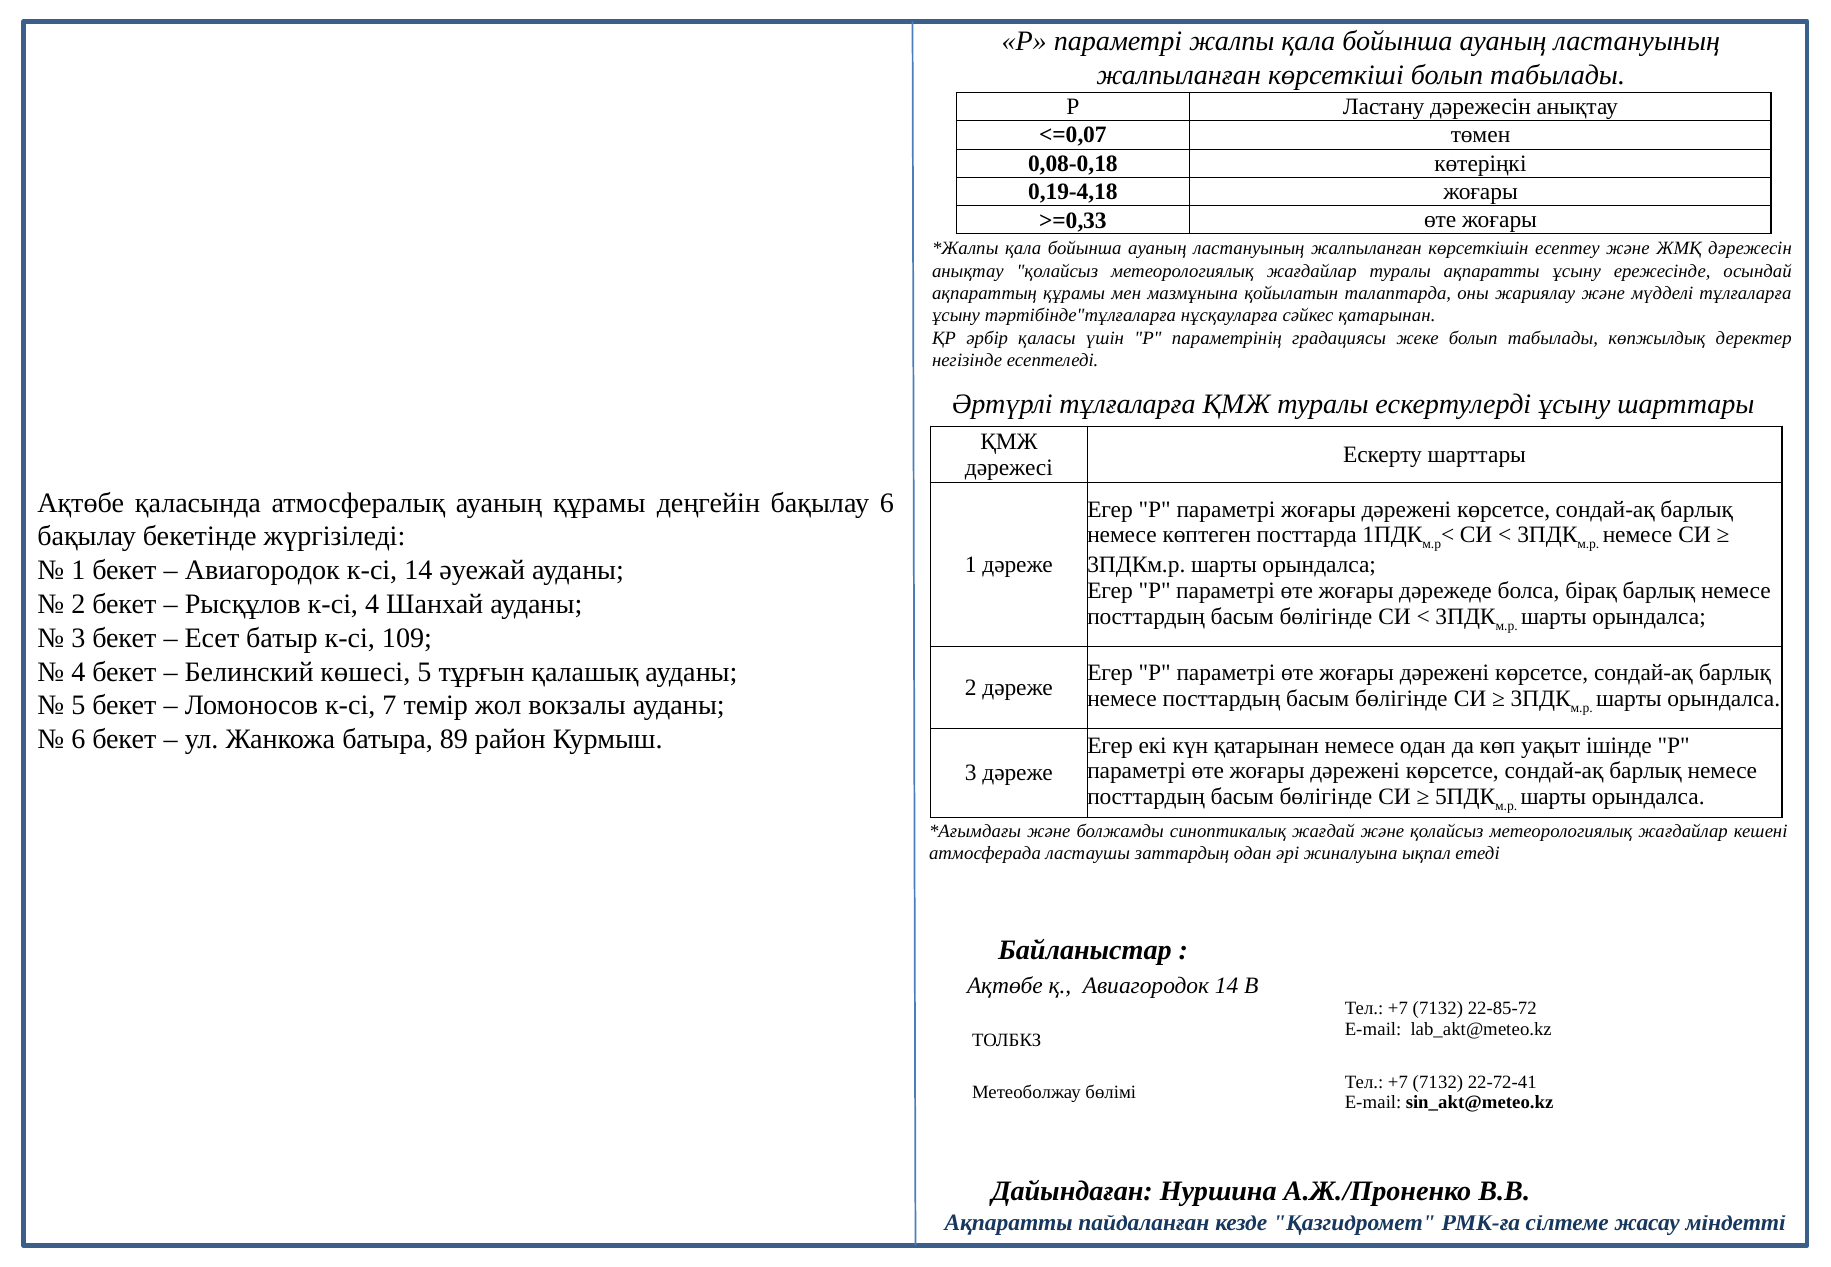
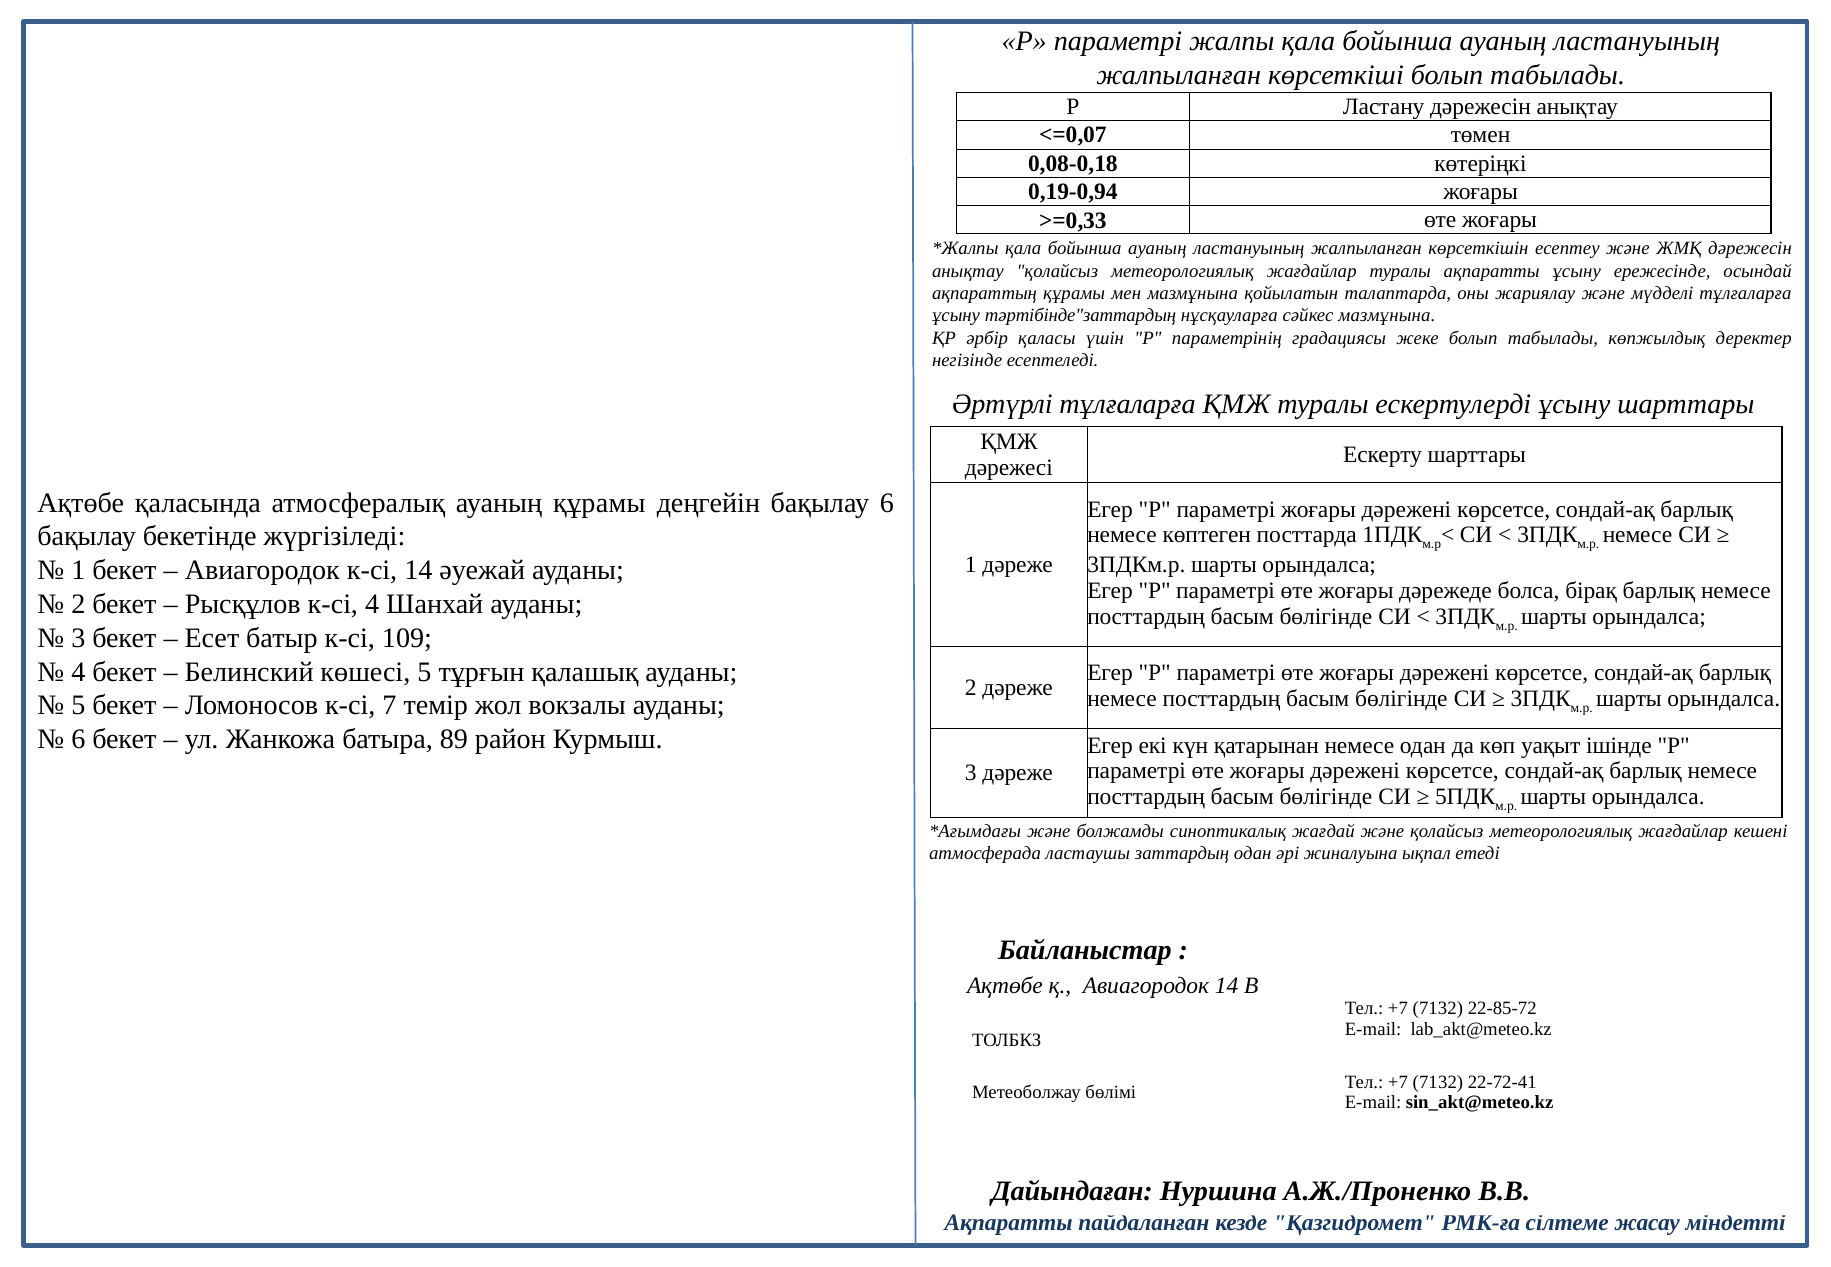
0,19-4,18: 0,19-4,18 -> 0,19-0,94
тәртібінде"тұлғаларға: тәртібінде"тұлғаларға -> тәртібінде"заттардың
сәйкес қатарынан: қатарынан -> мазмұнына
